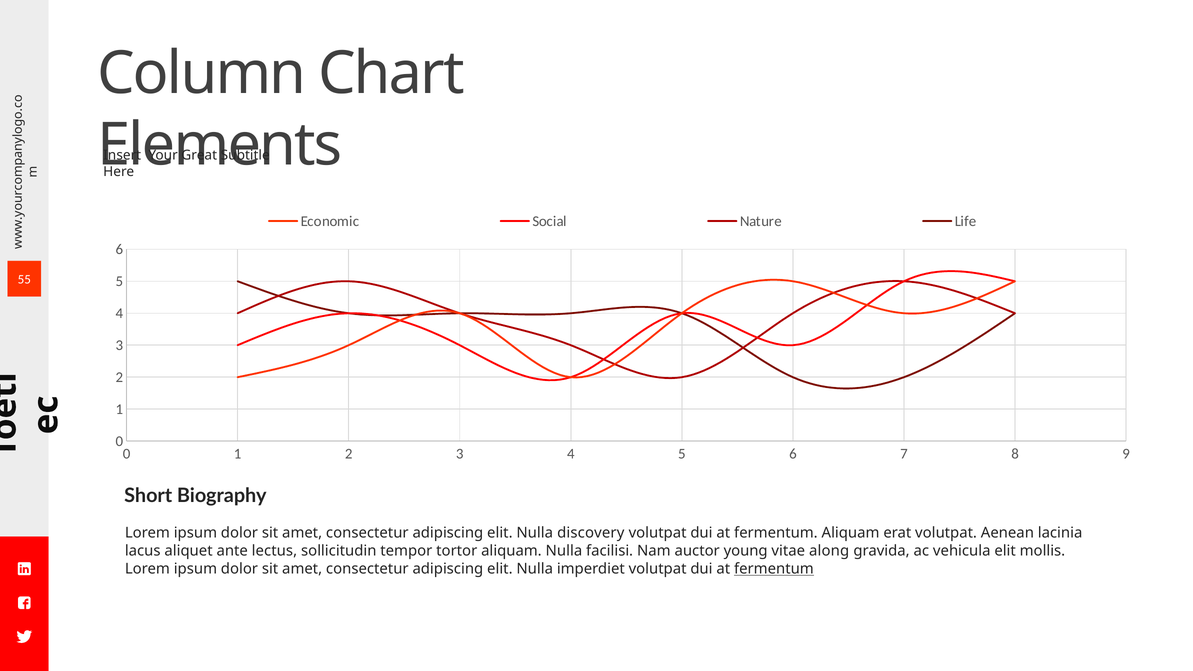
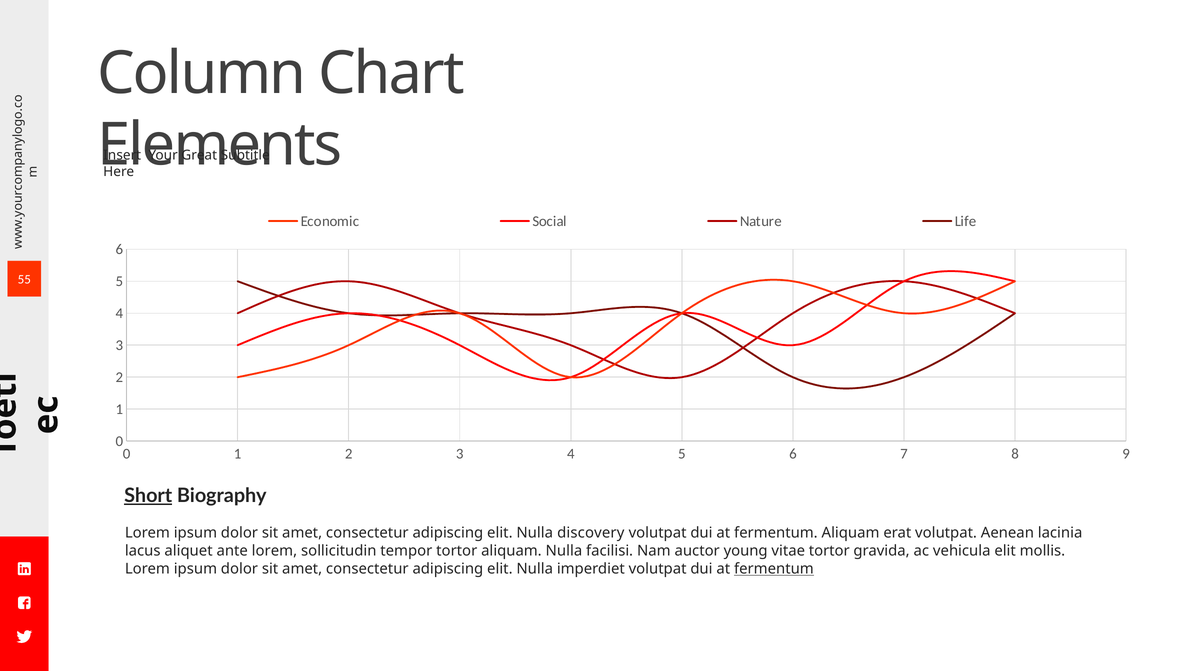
Short underline: none -> present
ante lectus: lectus -> lorem
vitae along: along -> tortor
